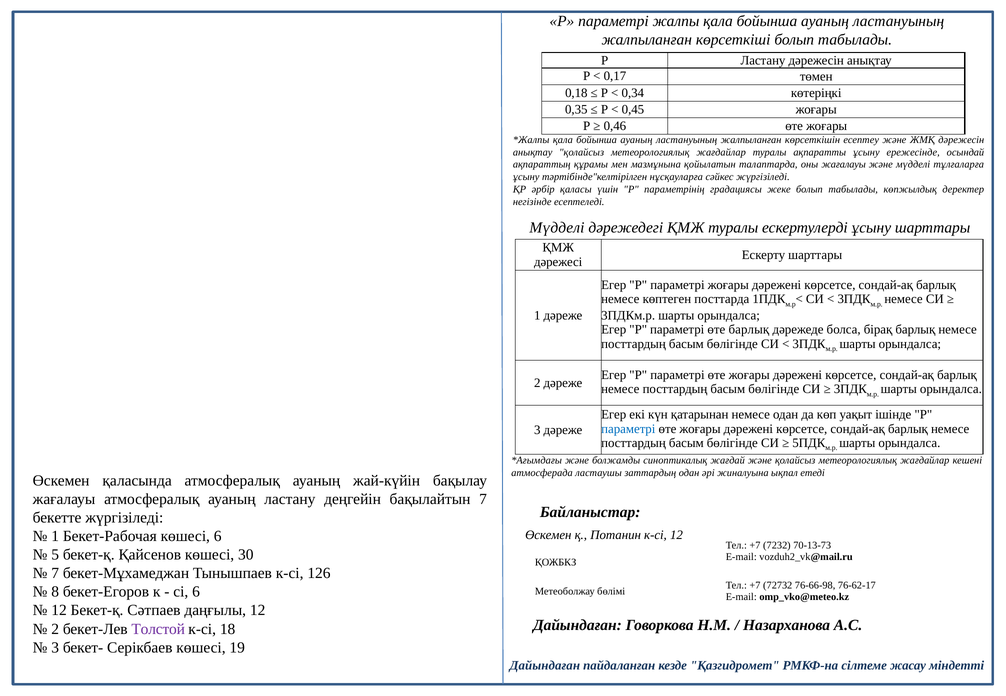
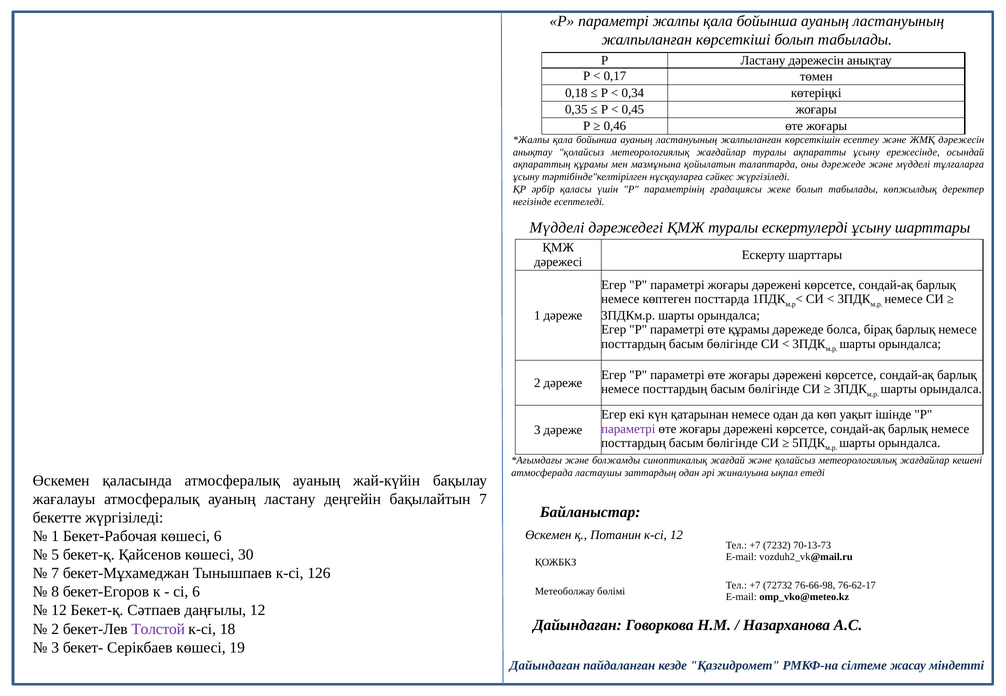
оны жағалауы: жағалауы -> дәрежеде
өте барлық: барлық -> құрамы
параметрі at (628, 429) colour: blue -> purple
